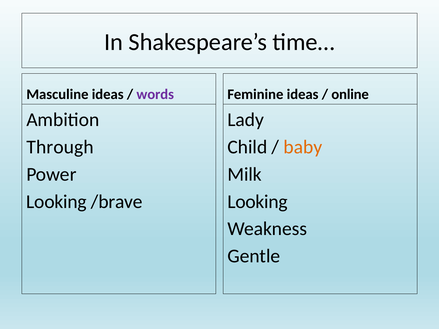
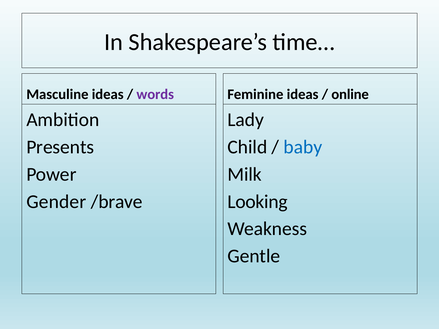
Through: Through -> Presents
baby colour: orange -> blue
Looking at (56, 202): Looking -> Gender
